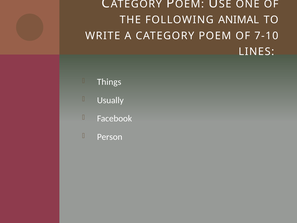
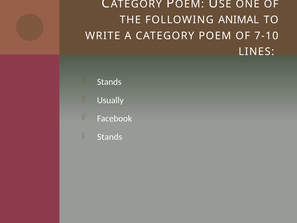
Things at (109, 82): Things -> Stands
Person at (110, 137): Person -> Stands
